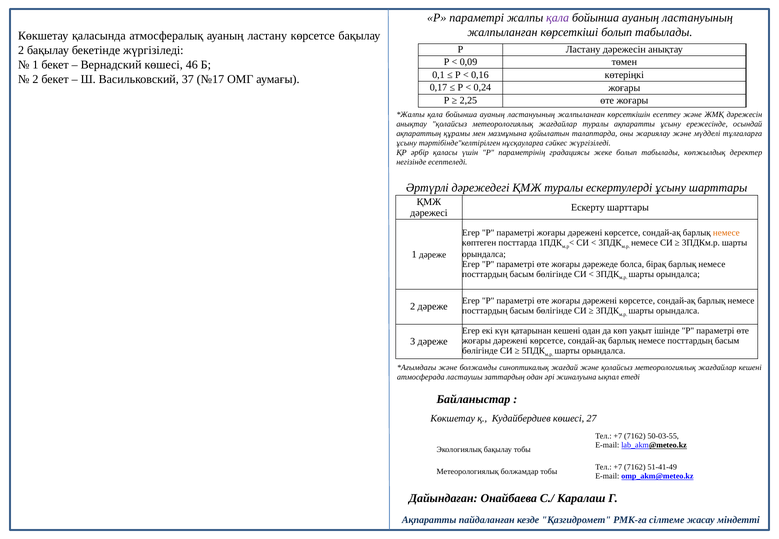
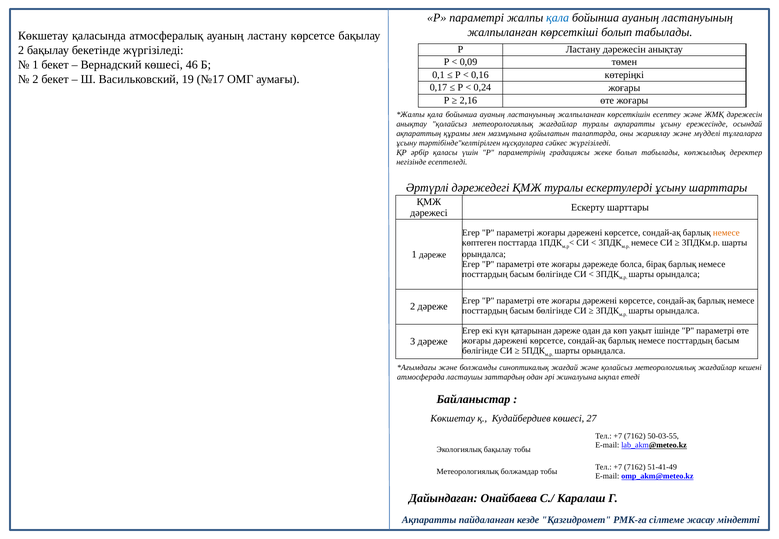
қала at (558, 18) colour: purple -> blue
37: 37 -> 19
2,25: 2,25 -> 2,16
қатарынан кешені: кешені -> дәреже
